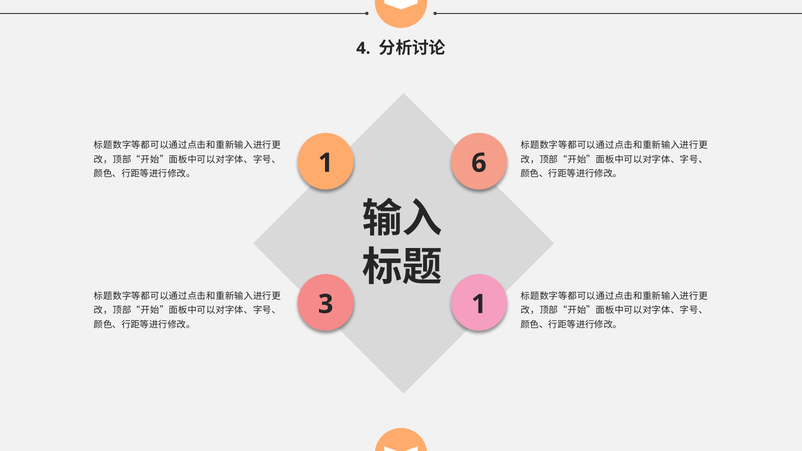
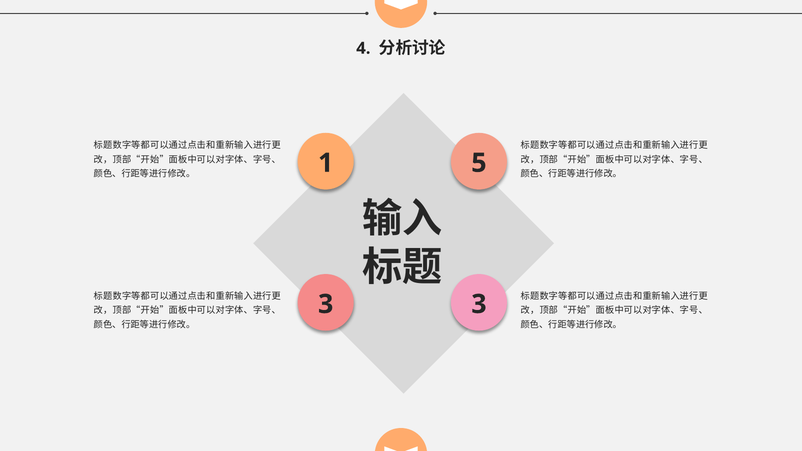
6: 6 -> 5
3 1: 1 -> 3
